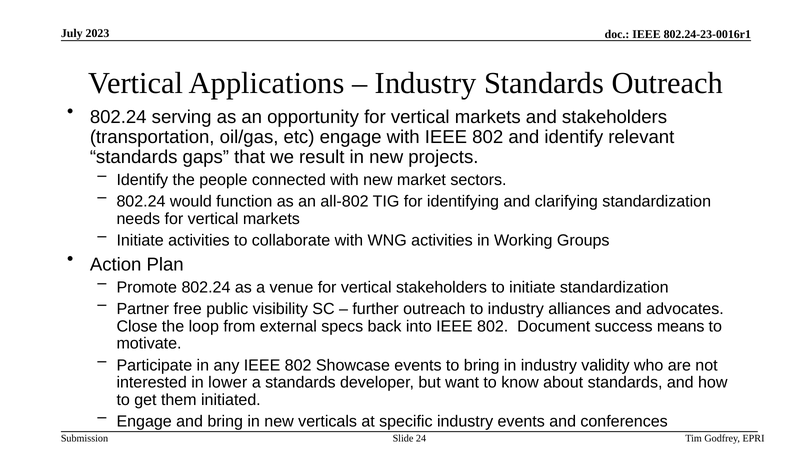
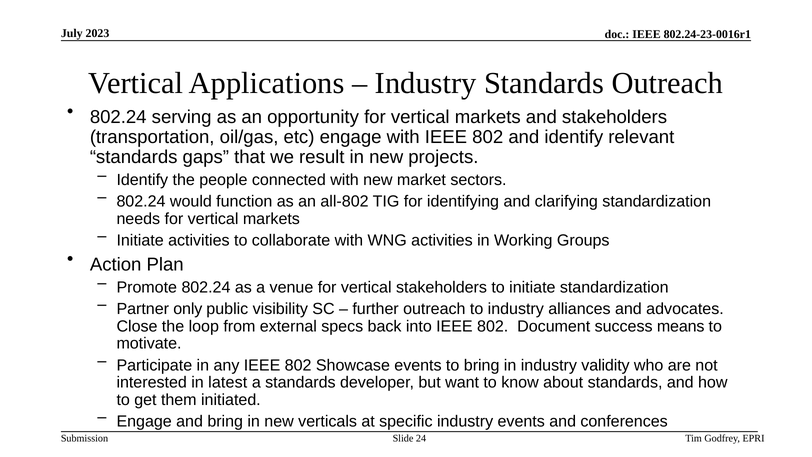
free: free -> only
lower: lower -> latest
